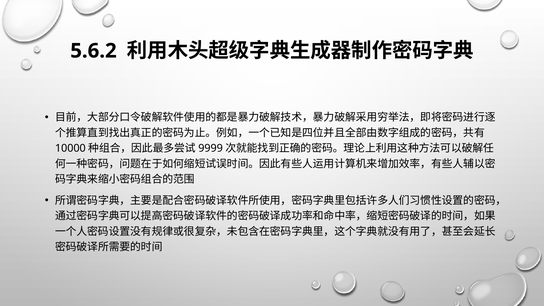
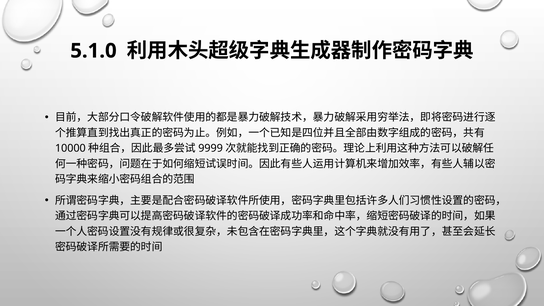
5.6.2: 5.6.2 -> 5.1.0
